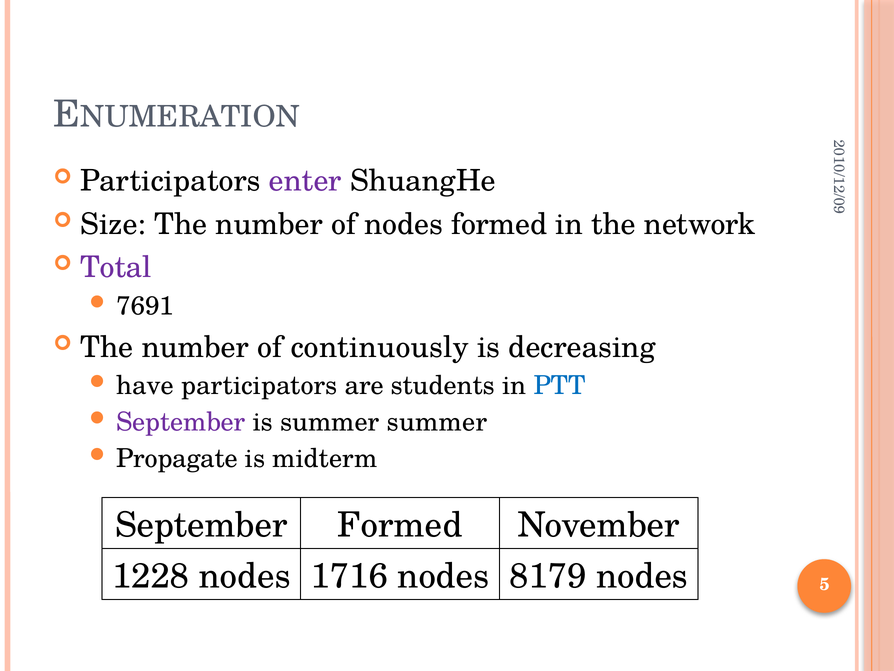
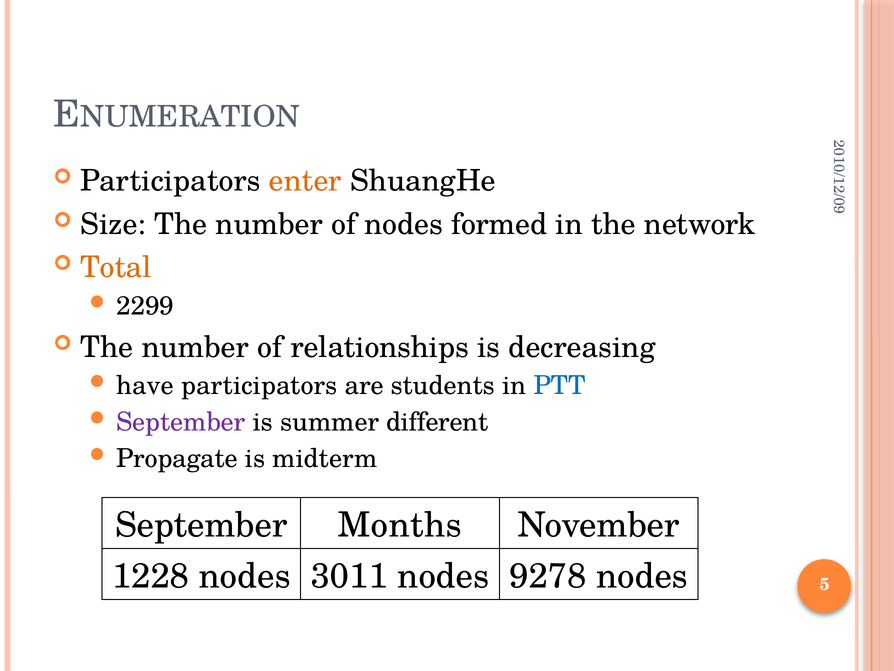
enter colour: purple -> orange
Total colour: purple -> orange
7691: 7691 -> 2299
continuously: continuously -> relationships
summer summer: summer -> different
September Formed: Formed -> Months
1716: 1716 -> 3011
8179: 8179 -> 9278
